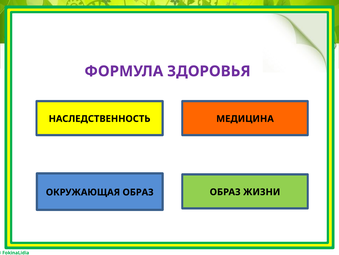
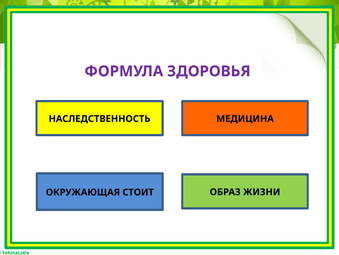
ОКРУЖАЮЩАЯ ОБРАЗ: ОБРАЗ -> СТОИТ
